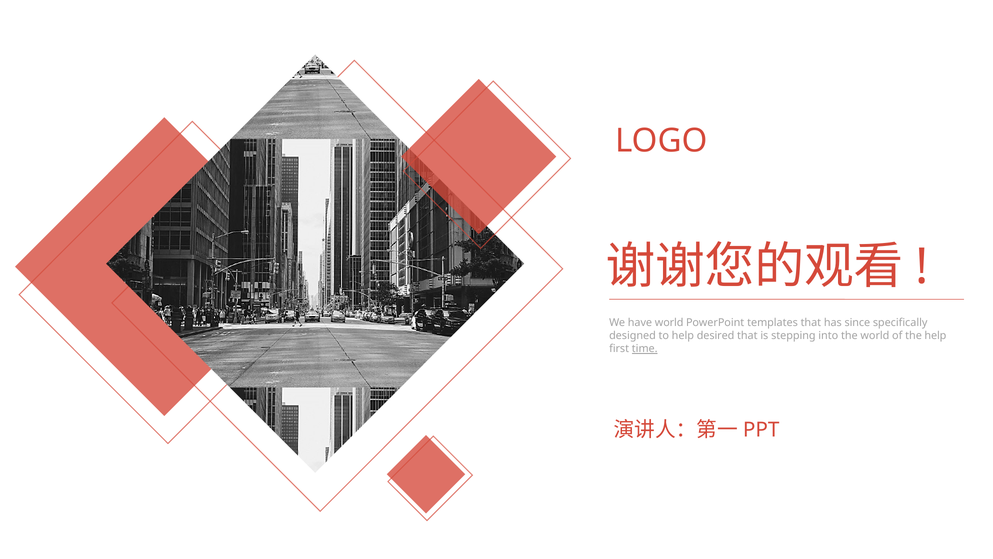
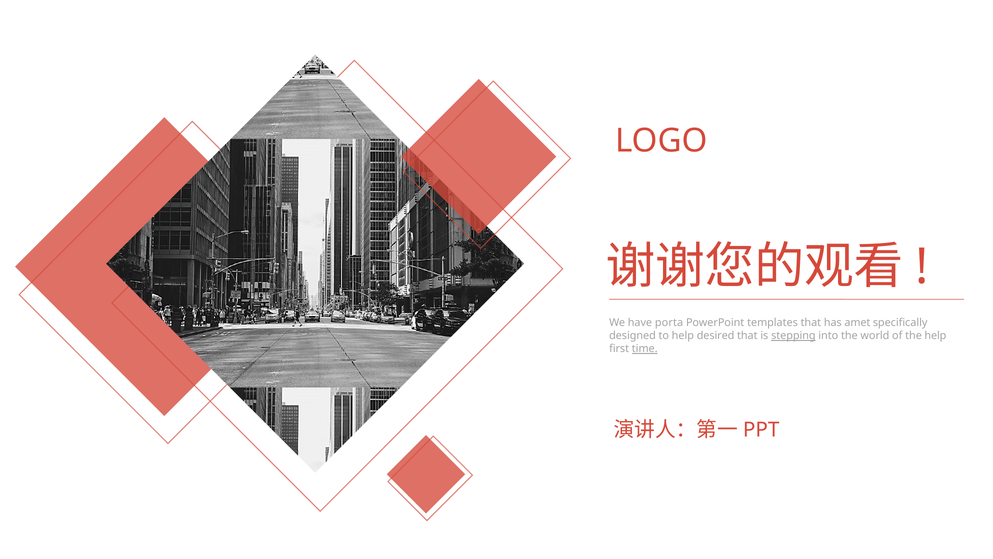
have world: world -> porta
since: since -> amet
stepping underline: none -> present
